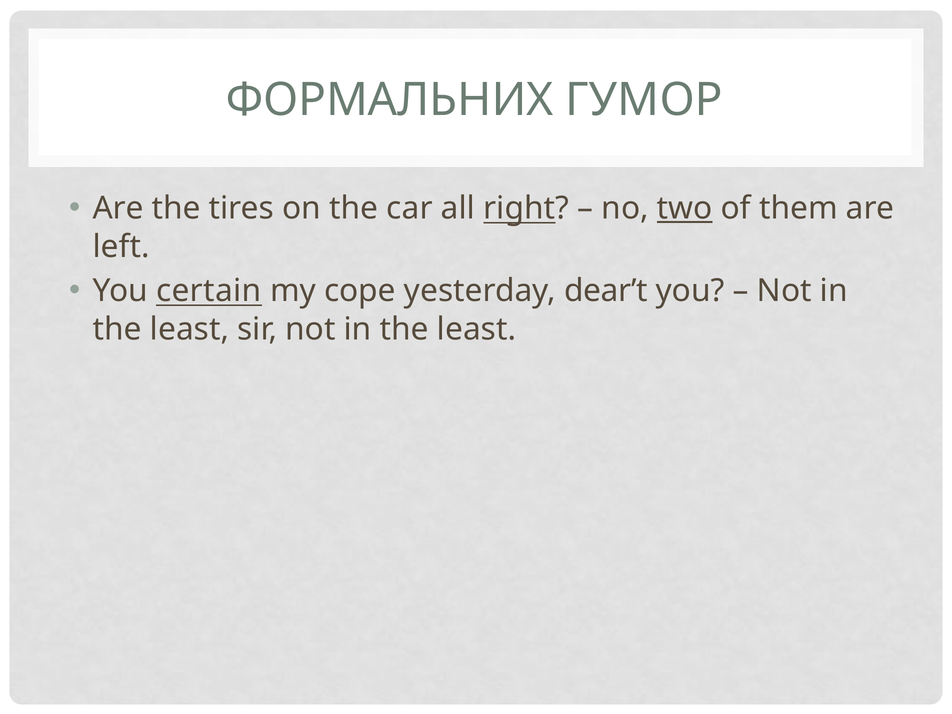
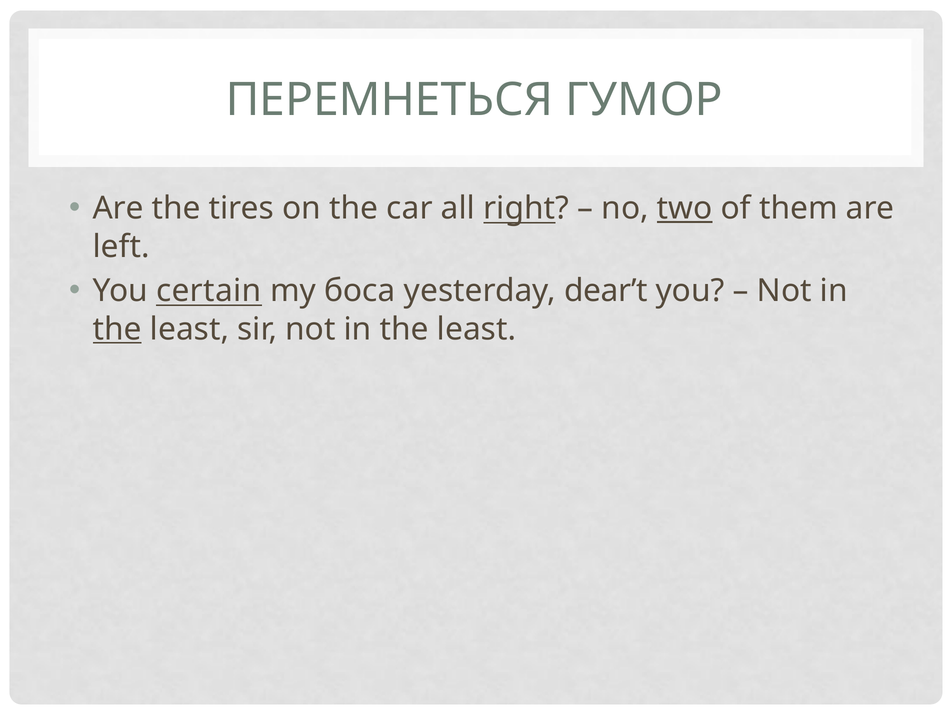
ФОРМАЛЬНИХ: ФОРМАЛЬНИХ -> ПЕРЕМНЕТЬСЯ
cope: cope -> боса
the at (117, 329) underline: none -> present
